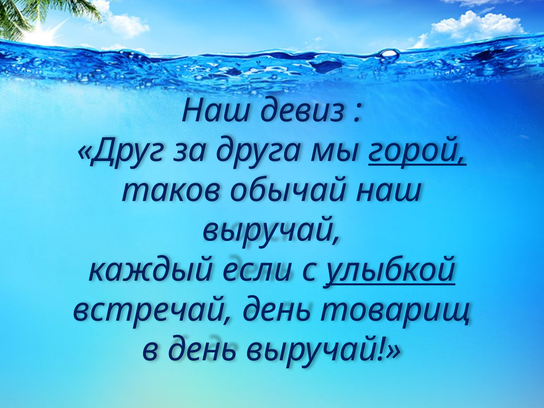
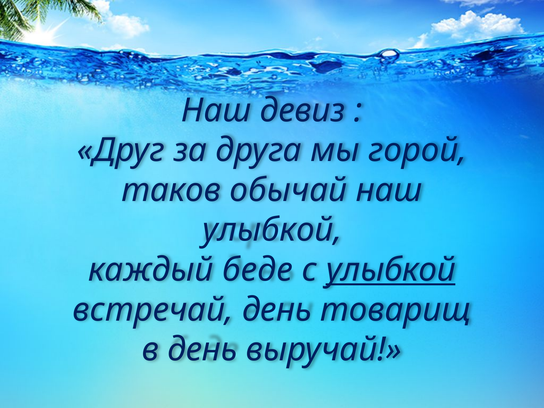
горой underline: present -> none
выручай at (272, 230): выручай -> улыбкой
если: если -> беде
